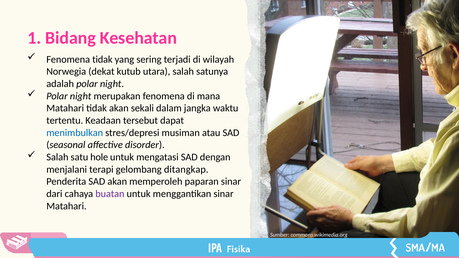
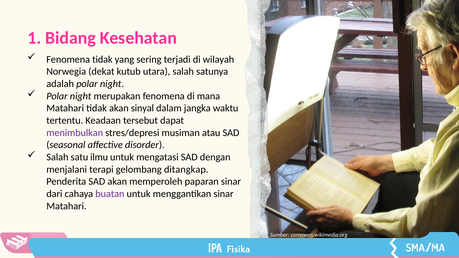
sekali: sekali -> sinyal
menimbulkan colour: blue -> purple
hole: hole -> ilmu
